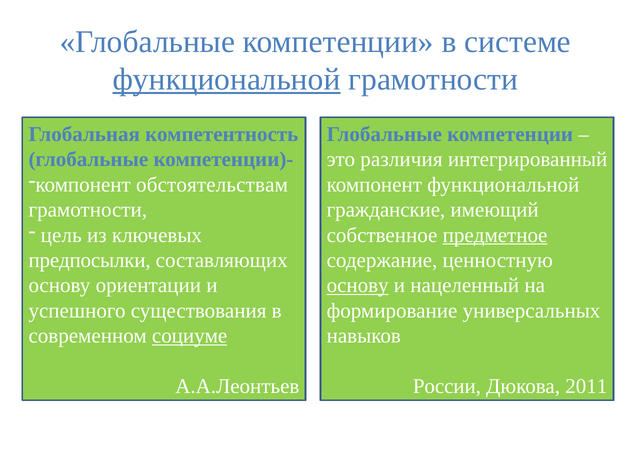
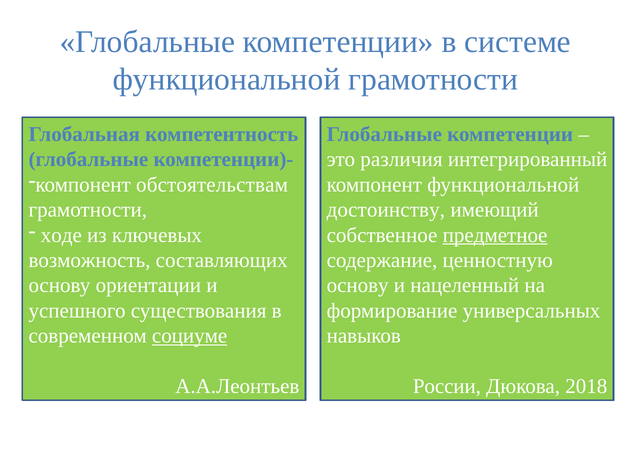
функциональной at (227, 80) underline: present -> none
гражданские: гражданские -> достоинству
цель: цель -> ходе
предпосылки: предпосылки -> возможность
основу at (358, 286) underline: present -> none
2011: 2011 -> 2018
